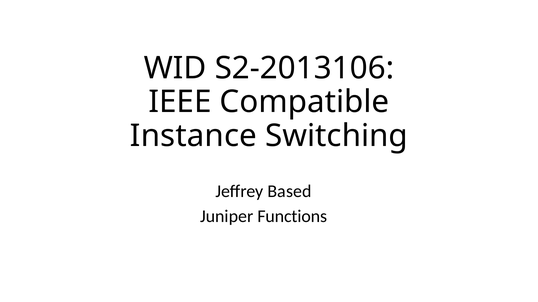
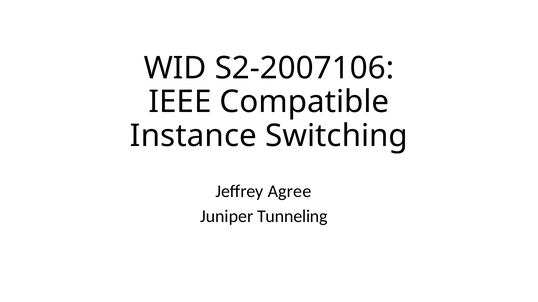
S2-2013106: S2-2013106 -> S2-2007106
Based: Based -> Agree
Functions: Functions -> Tunneling
